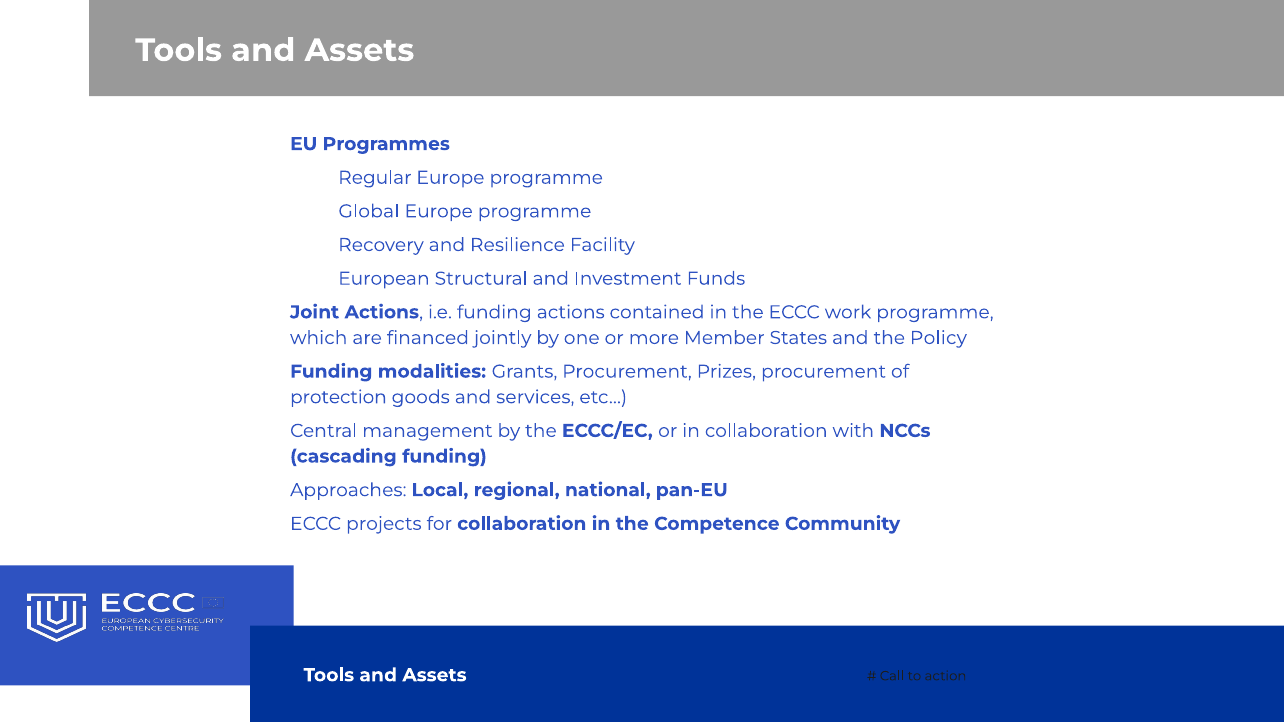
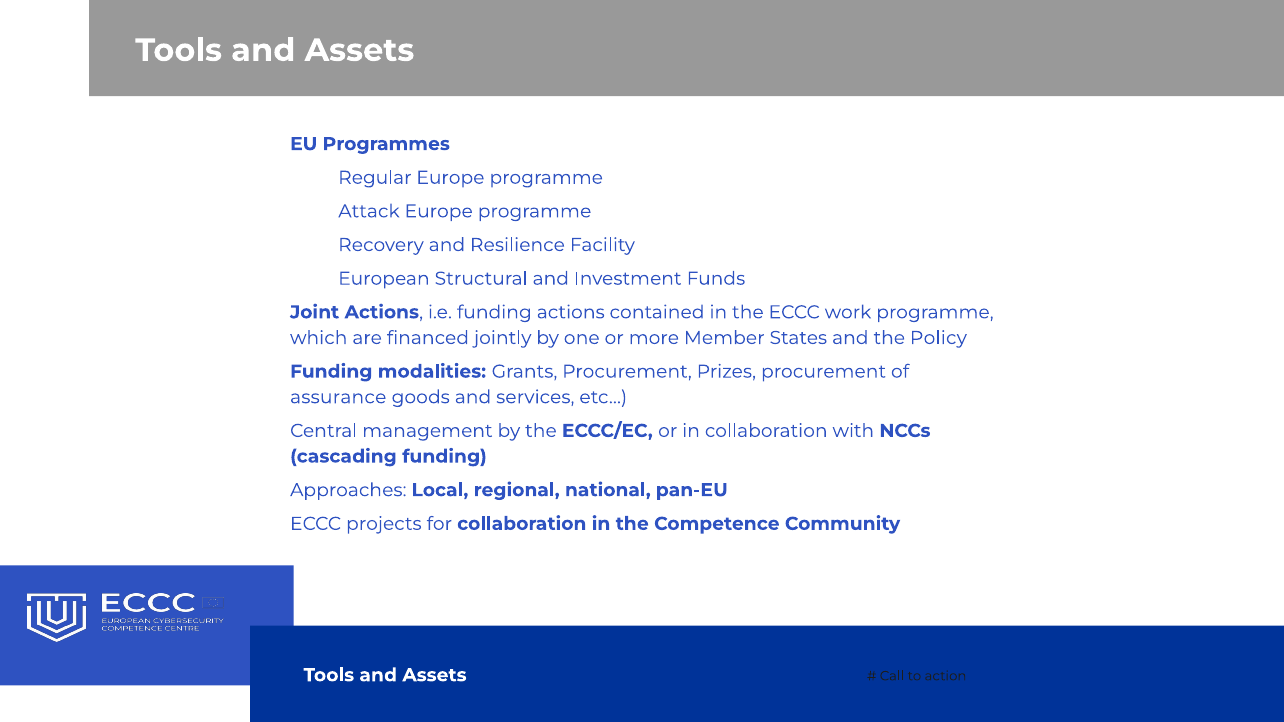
Global: Global -> Attack
protection: protection -> assurance
